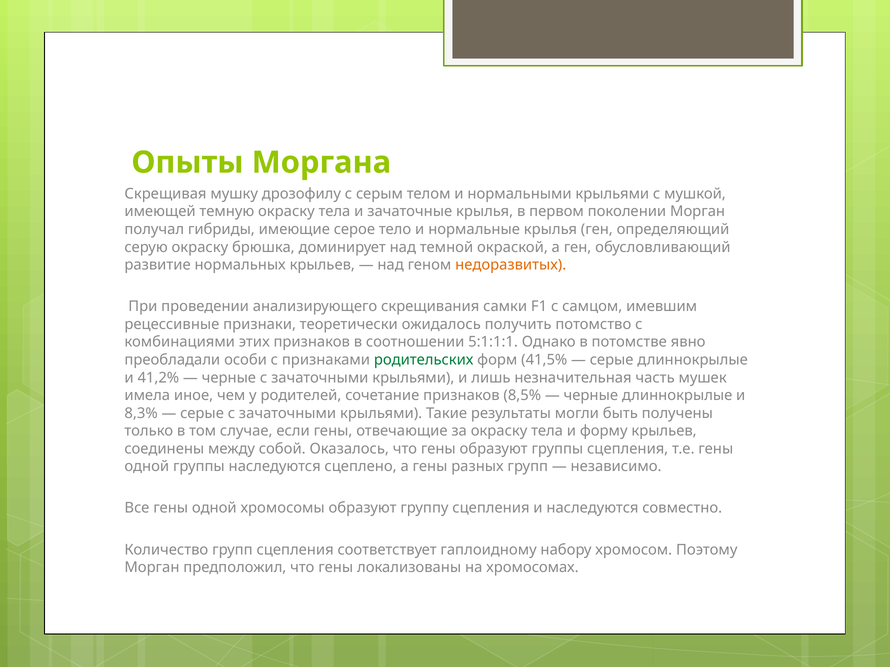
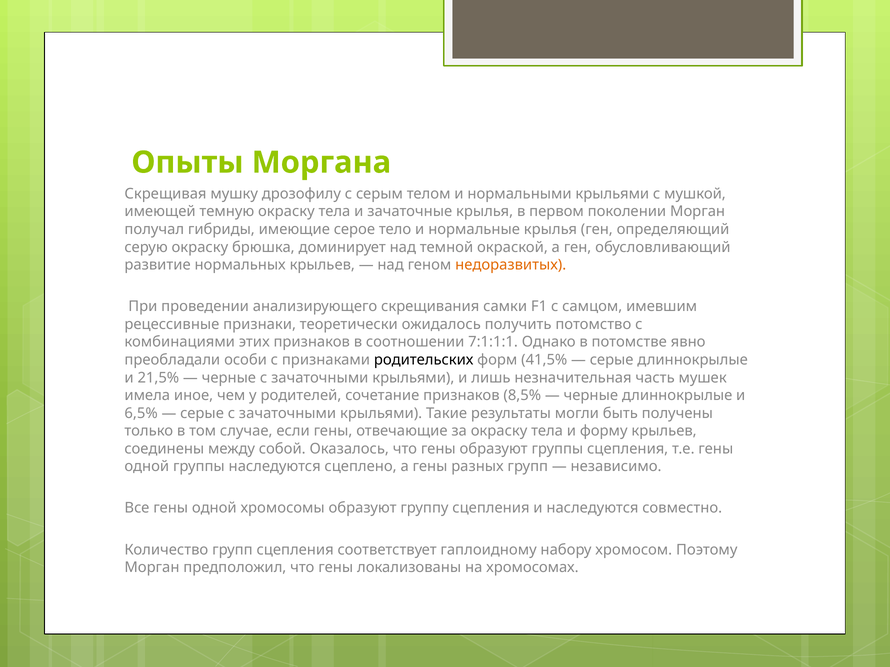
5:1:1:1: 5:1:1:1 -> 7:1:1:1
родительских colour: green -> black
41,2%: 41,2% -> 21,5%
8,3%: 8,3% -> 6,5%
